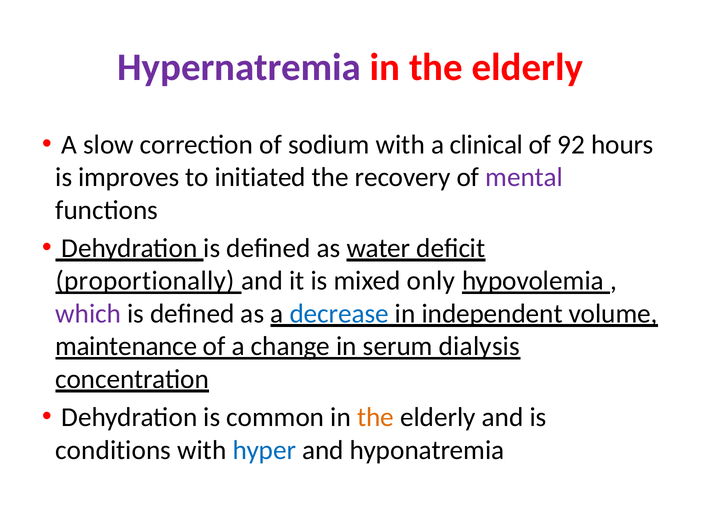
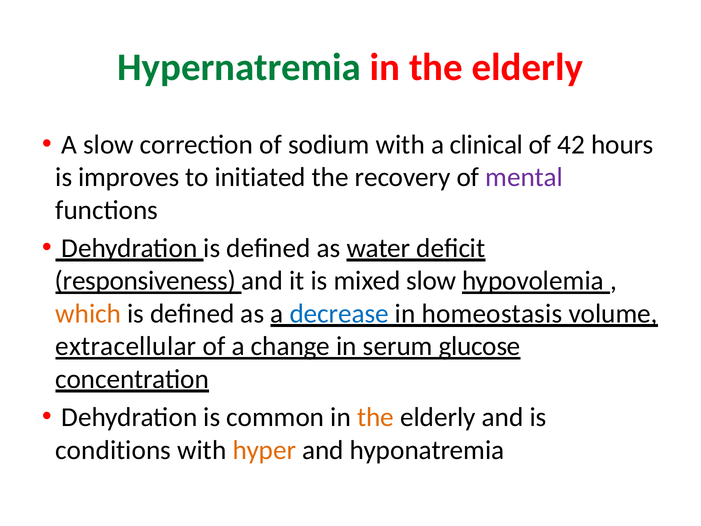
Hypernatremia colour: purple -> green
92: 92 -> 42
proportionally: proportionally -> responsiveness
mixed only: only -> slow
which colour: purple -> orange
independent: independent -> homeostasis
maintenance: maintenance -> extracellular
dialysis: dialysis -> glucose
hyper colour: blue -> orange
